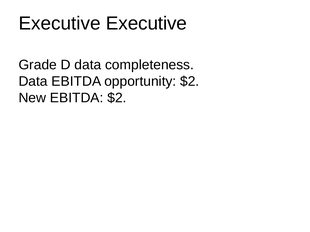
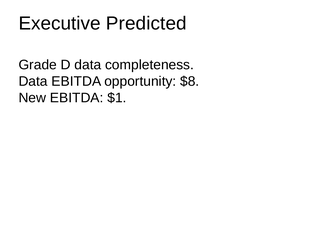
Executive Executive: Executive -> Predicted
opportunity $2: $2 -> $8
EBITDA $2: $2 -> $1
